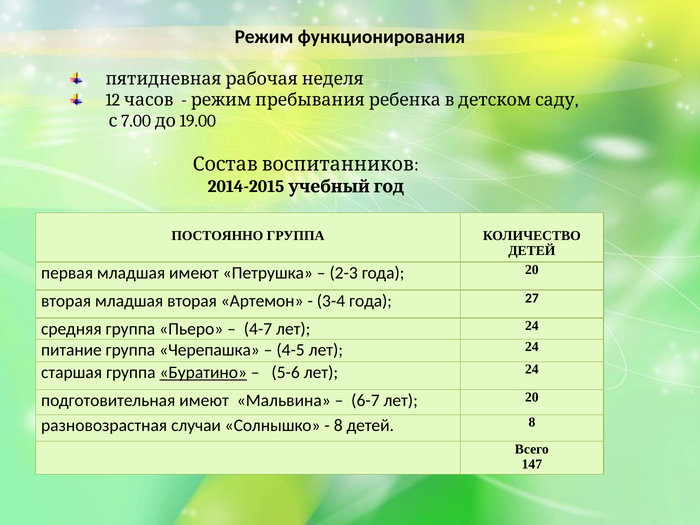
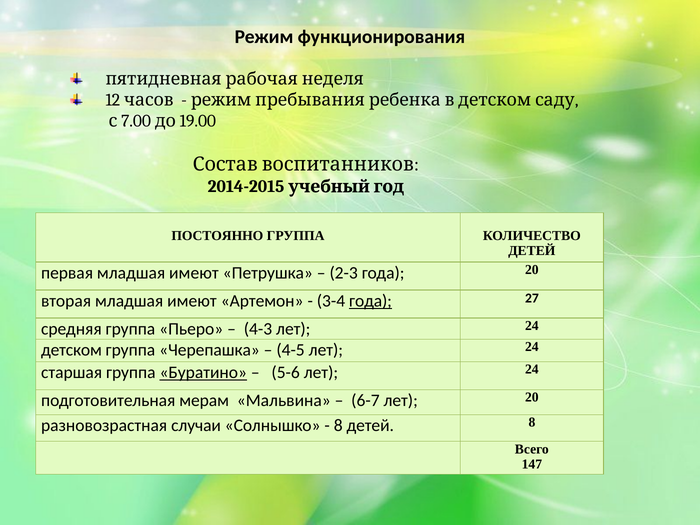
вторая младшая вторая: вторая -> имеют
года at (370, 301) underline: none -> present
4-7: 4-7 -> 4-3
питание: питание -> детском
подготовительная имеют: имеют -> мерам
